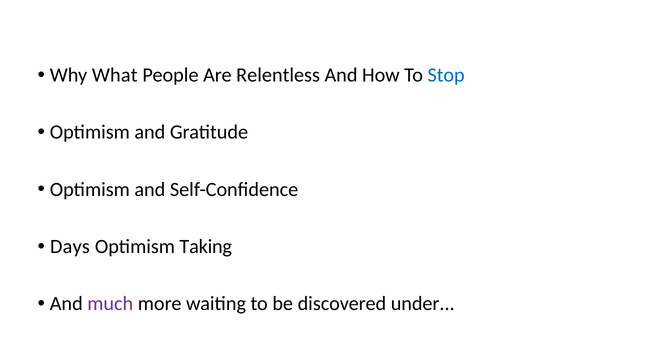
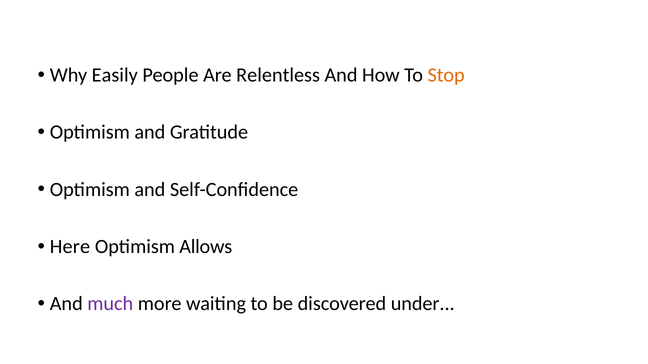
What: What -> Easily
Stop colour: blue -> orange
Days: Days -> Here
Taking: Taking -> Allows
